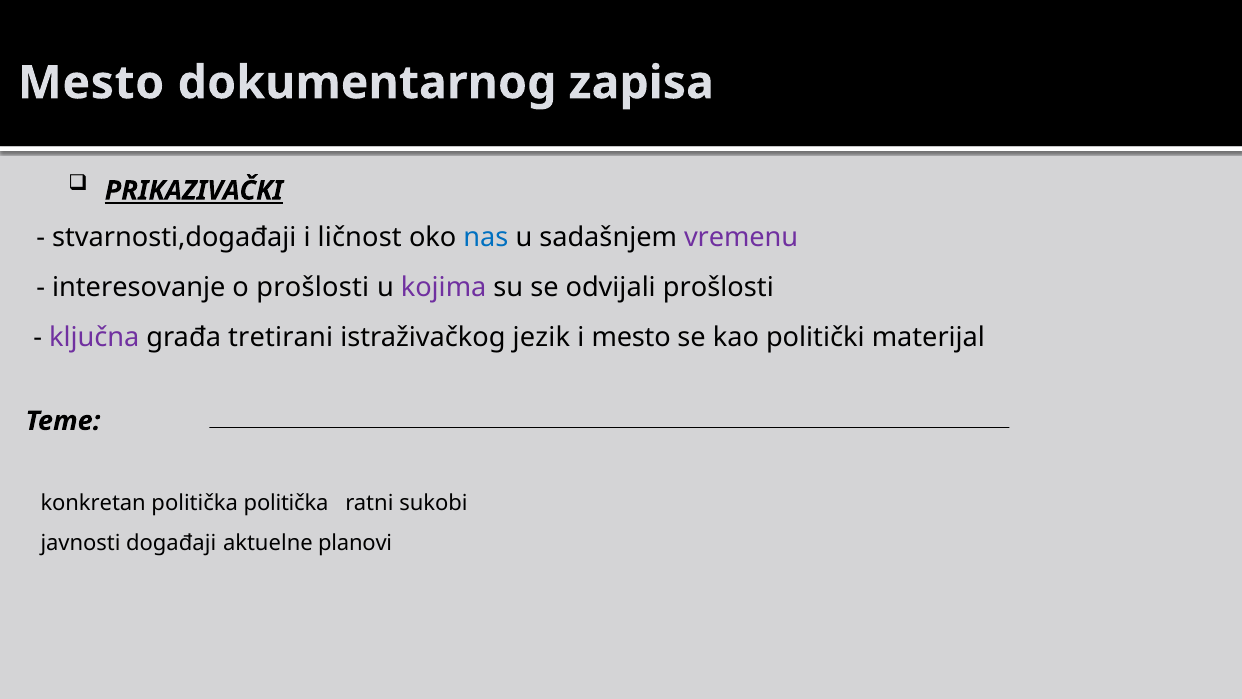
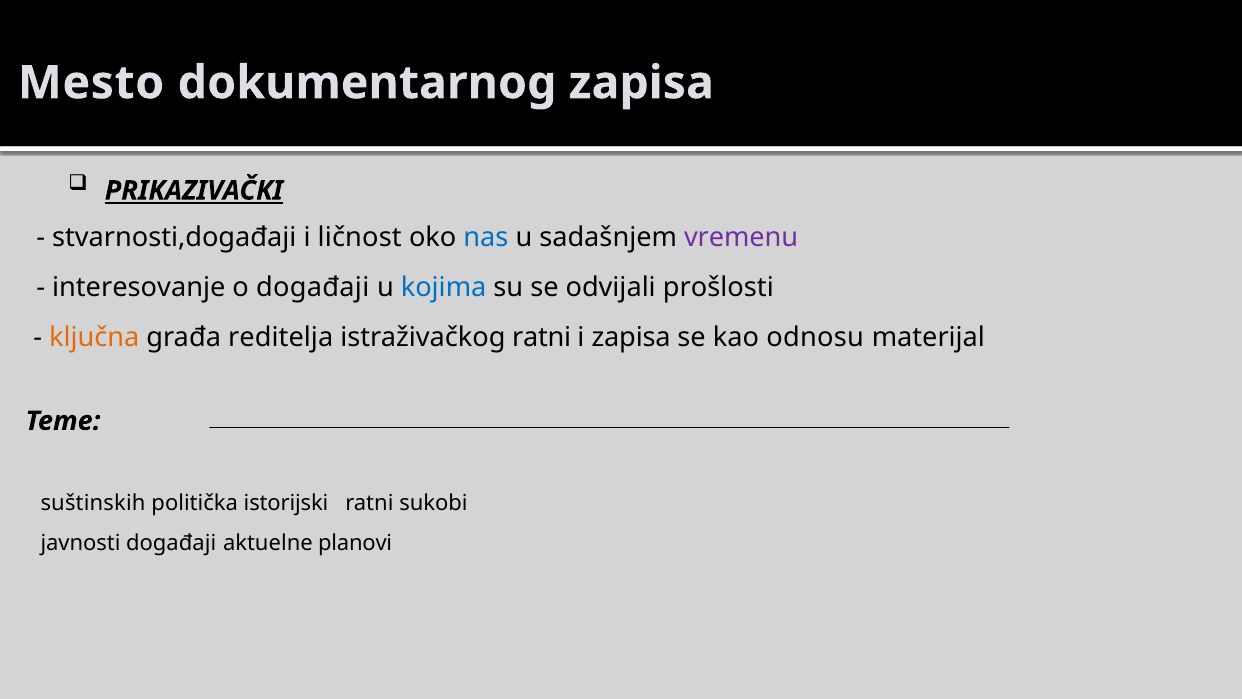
o prošlosti: prošlosti -> događaji
kojima colour: purple -> blue
ključna colour: purple -> orange
tretirani: tretirani -> reditelja
istraživačkog jezik: jezik -> ratni
i mesto: mesto -> zapisa
politički: politički -> odnosu
konkretan: konkretan -> suštinskih
politička politička: politička -> istorijski
